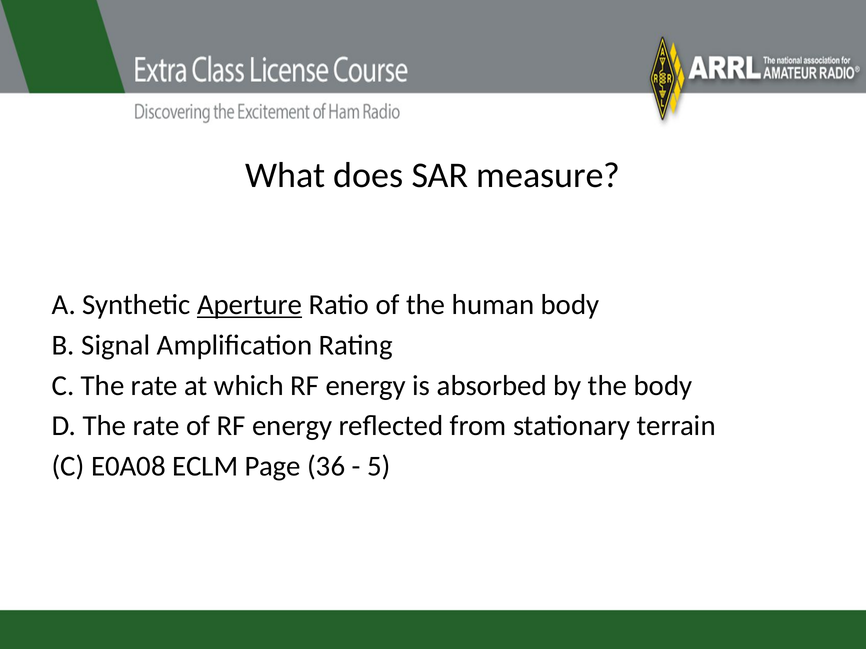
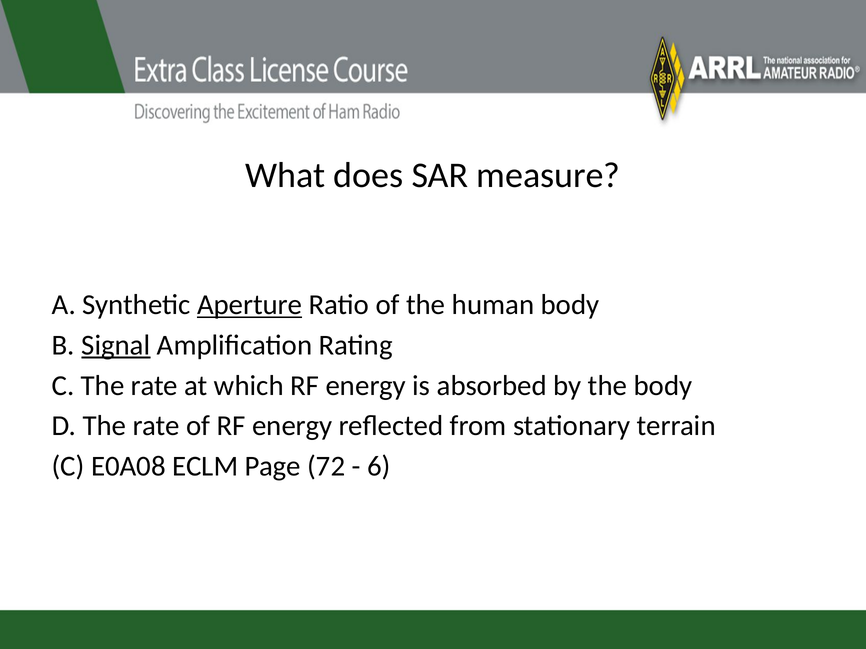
Signal underline: none -> present
36: 36 -> 72
5: 5 -> 6
